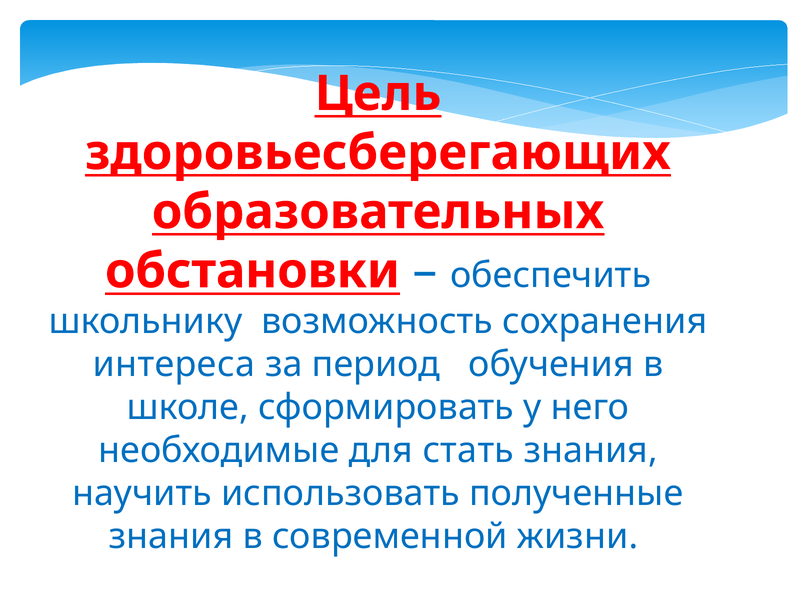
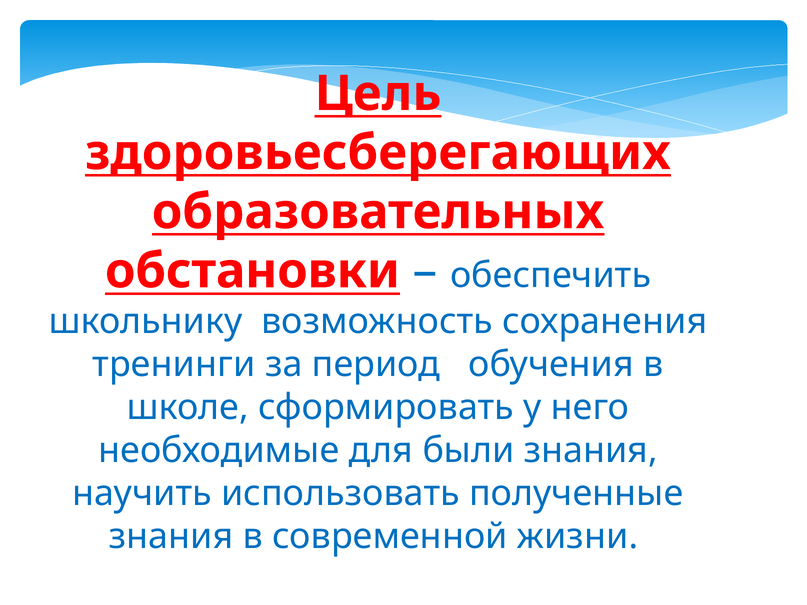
интереса: интереса -> тренинги
стать: стать -> были
